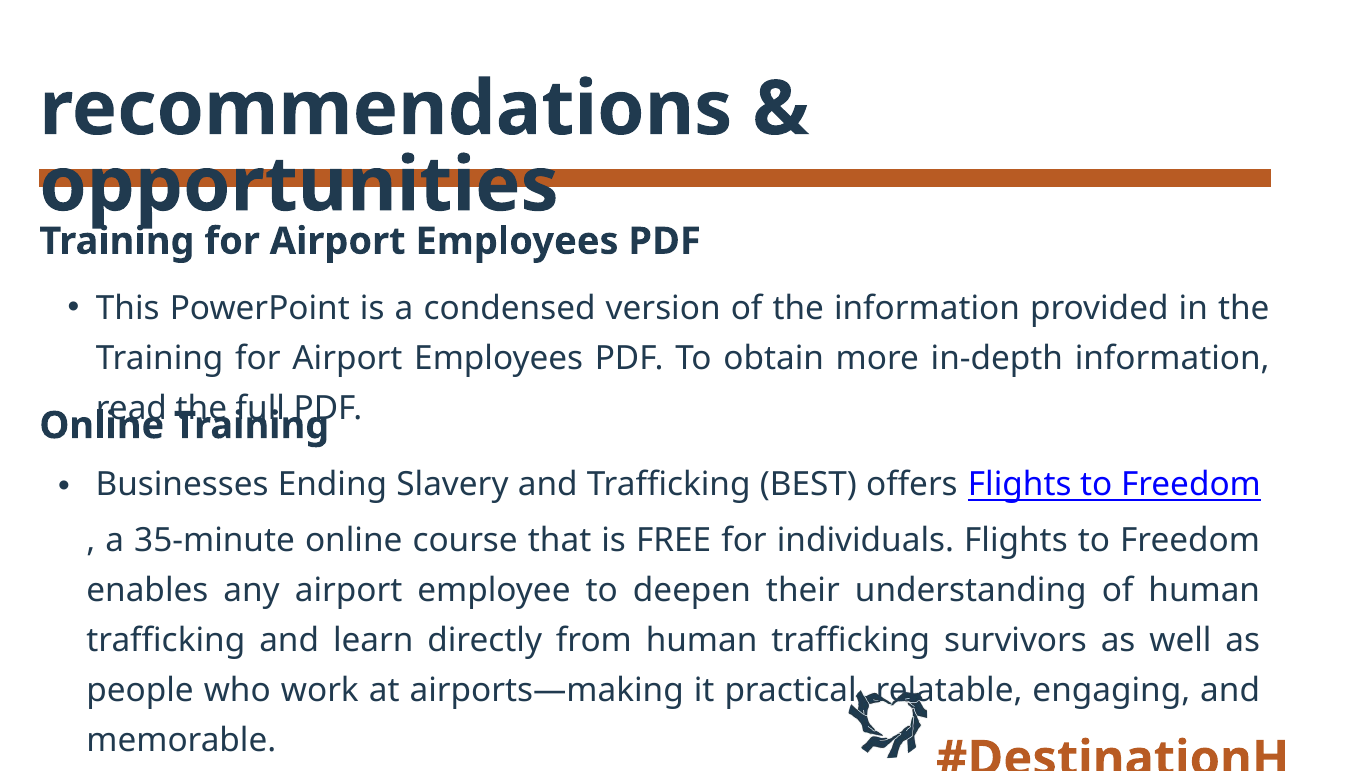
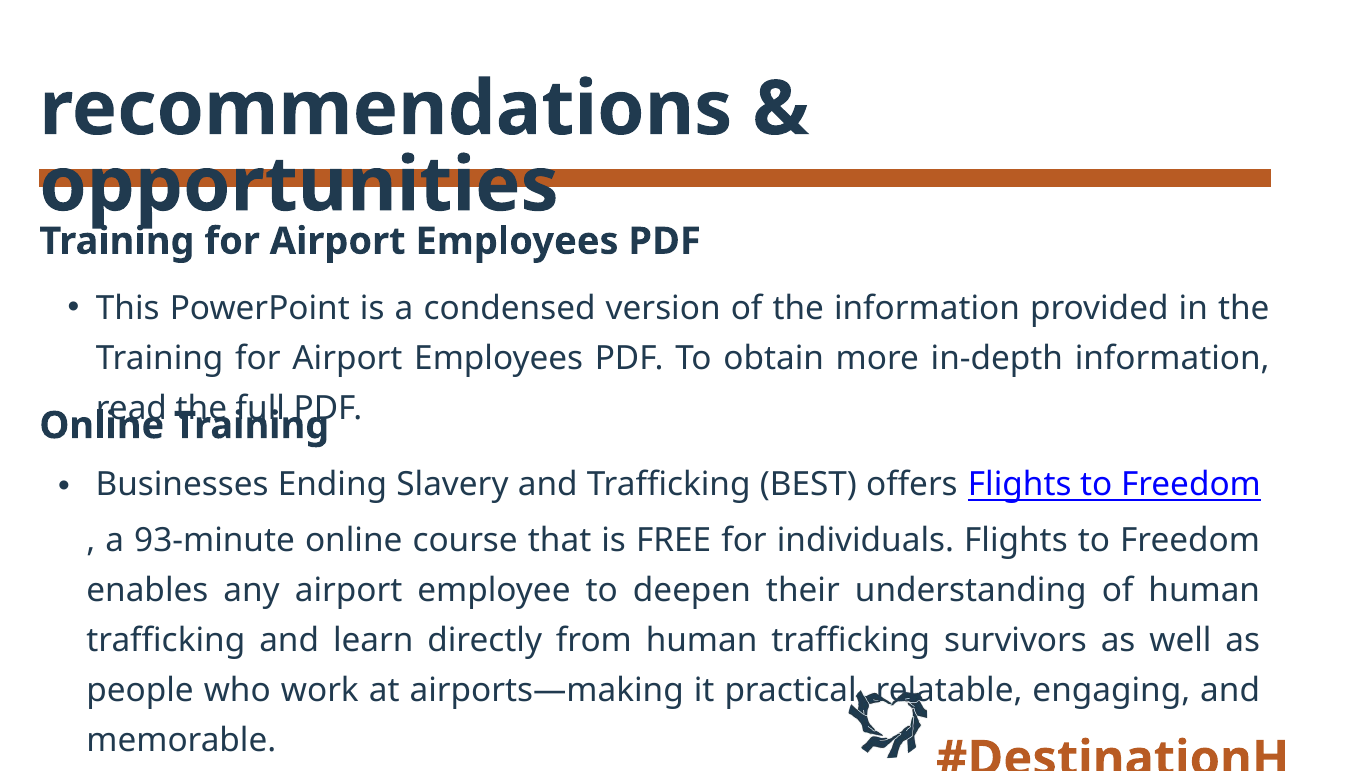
35-minute: 35-minute -> 93-minute
